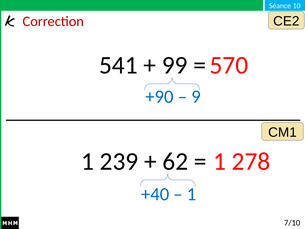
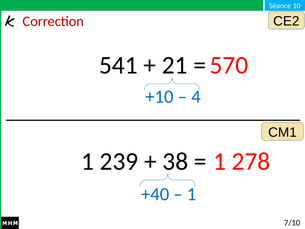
99: 99 -> 21
+90: +90 -> +10
9: 9 -> 4
62: 62 -> 38
